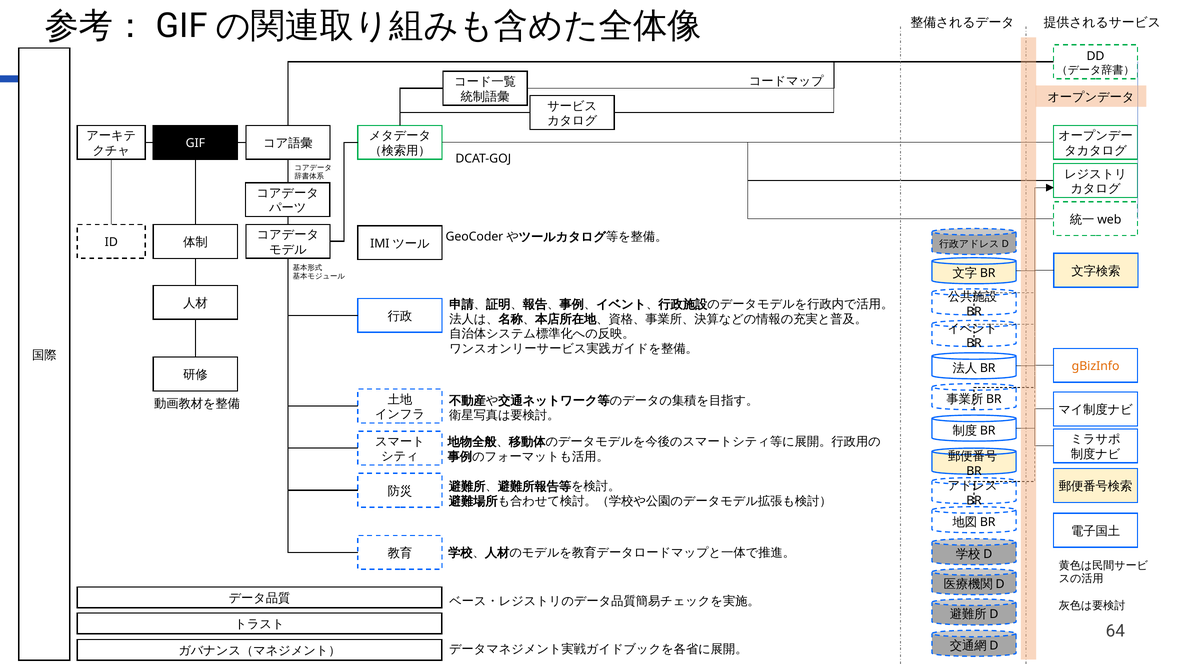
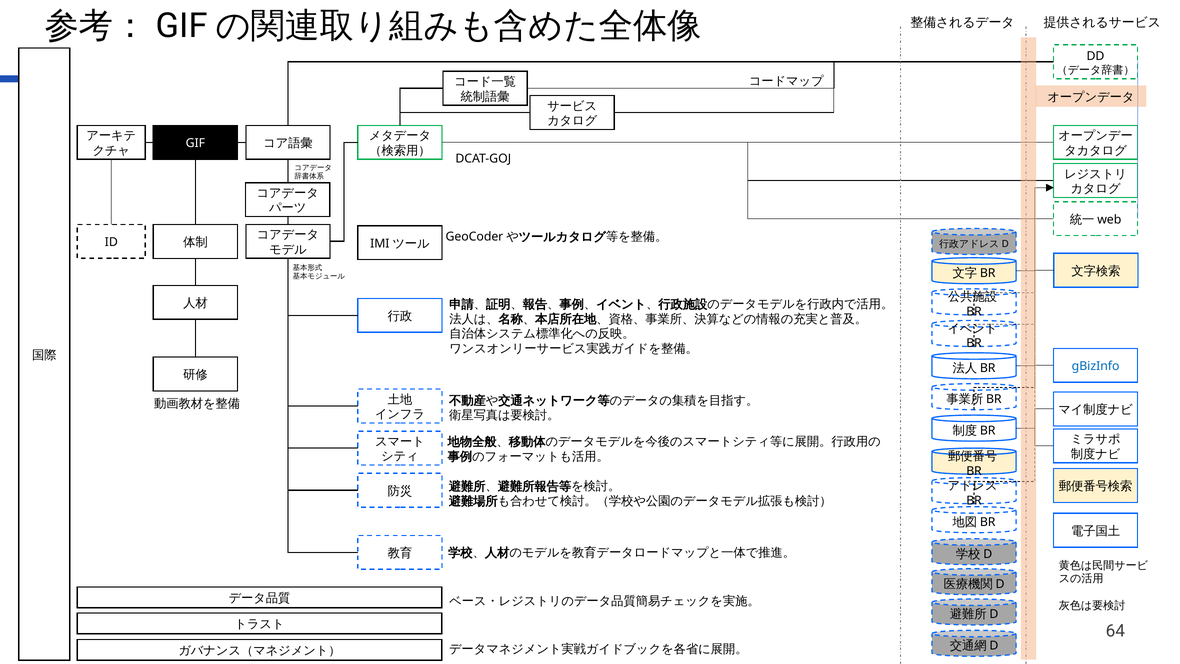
gBizInfo colour: orange -> blue
